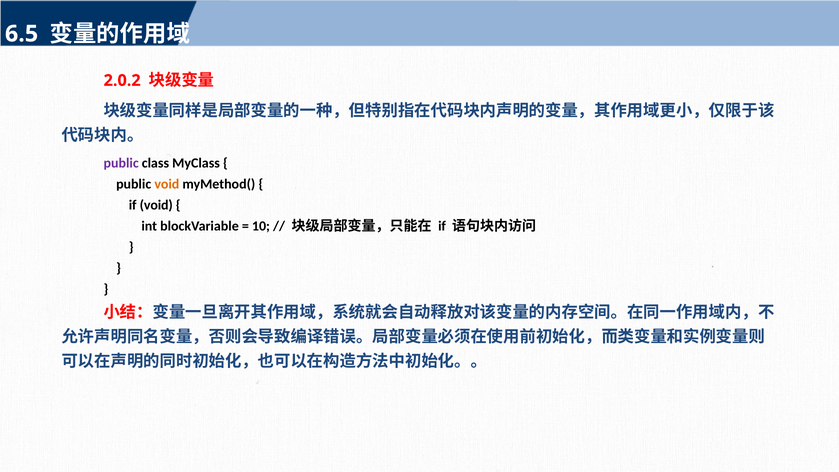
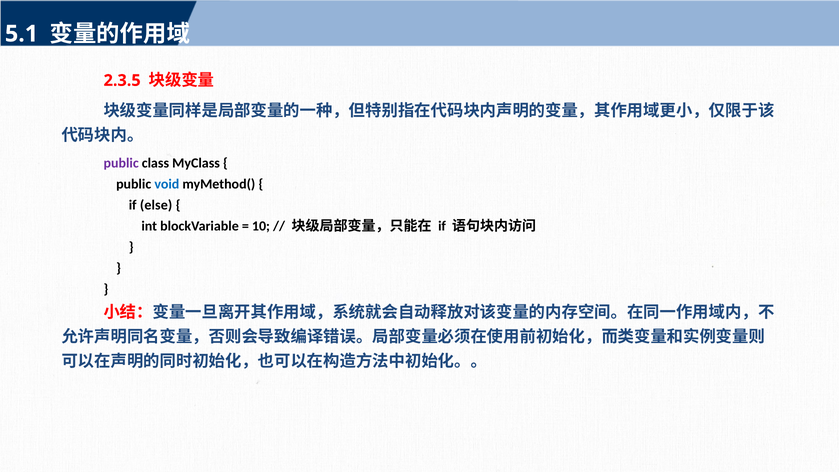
6.5: 6.5 -> 5.1
2.0.2: 2.0.2 -> 2.3.5
void at (167, 184) colour: orange -> blue
if void: void -> else
